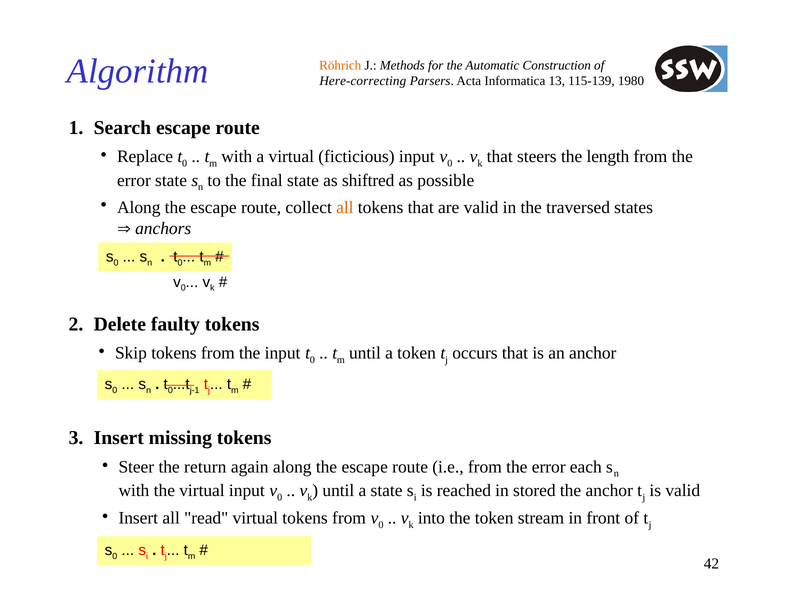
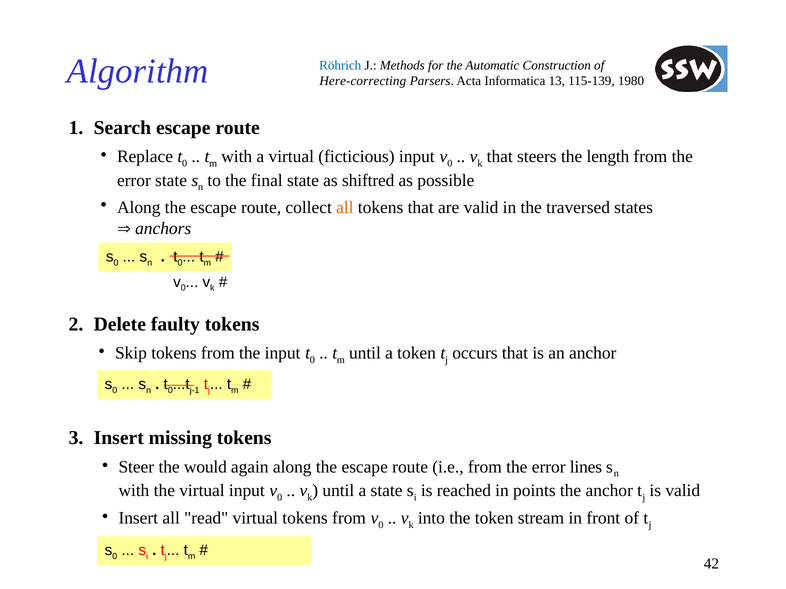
Röhrich colour: orange -> blue
return: return -> would
each: each -> lines
stored: stored -> points
